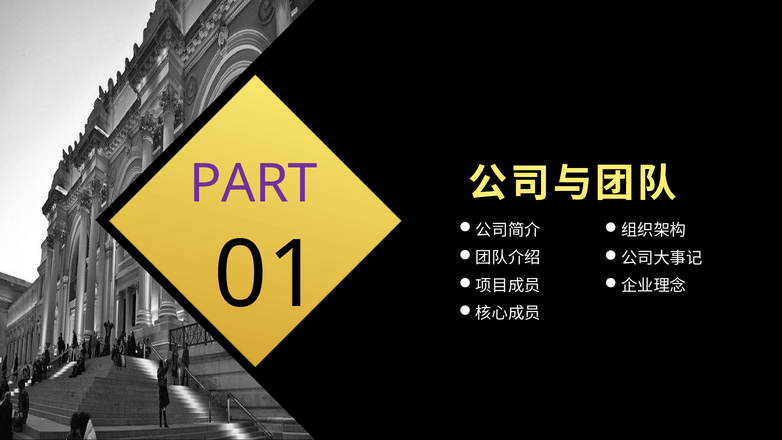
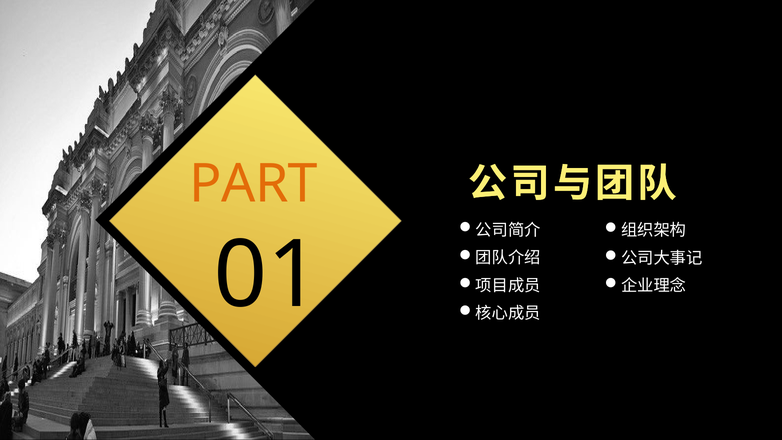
PART colour: purple -> orange
